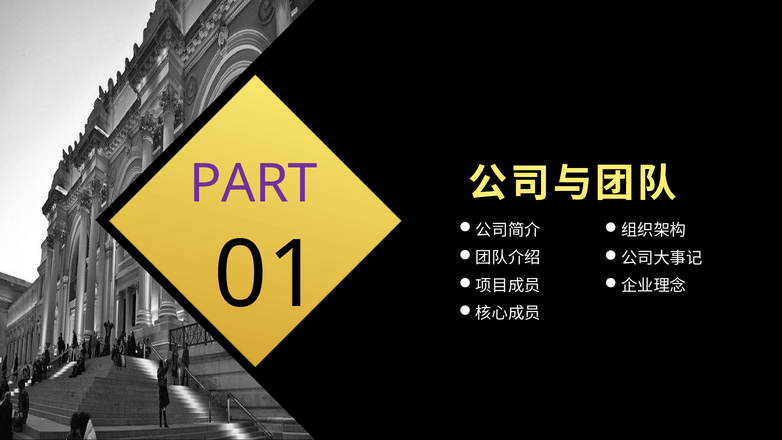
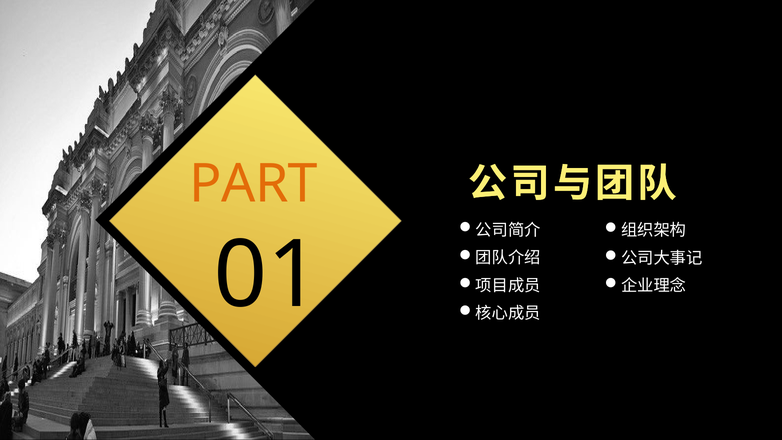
PART colour: purple -> orange
